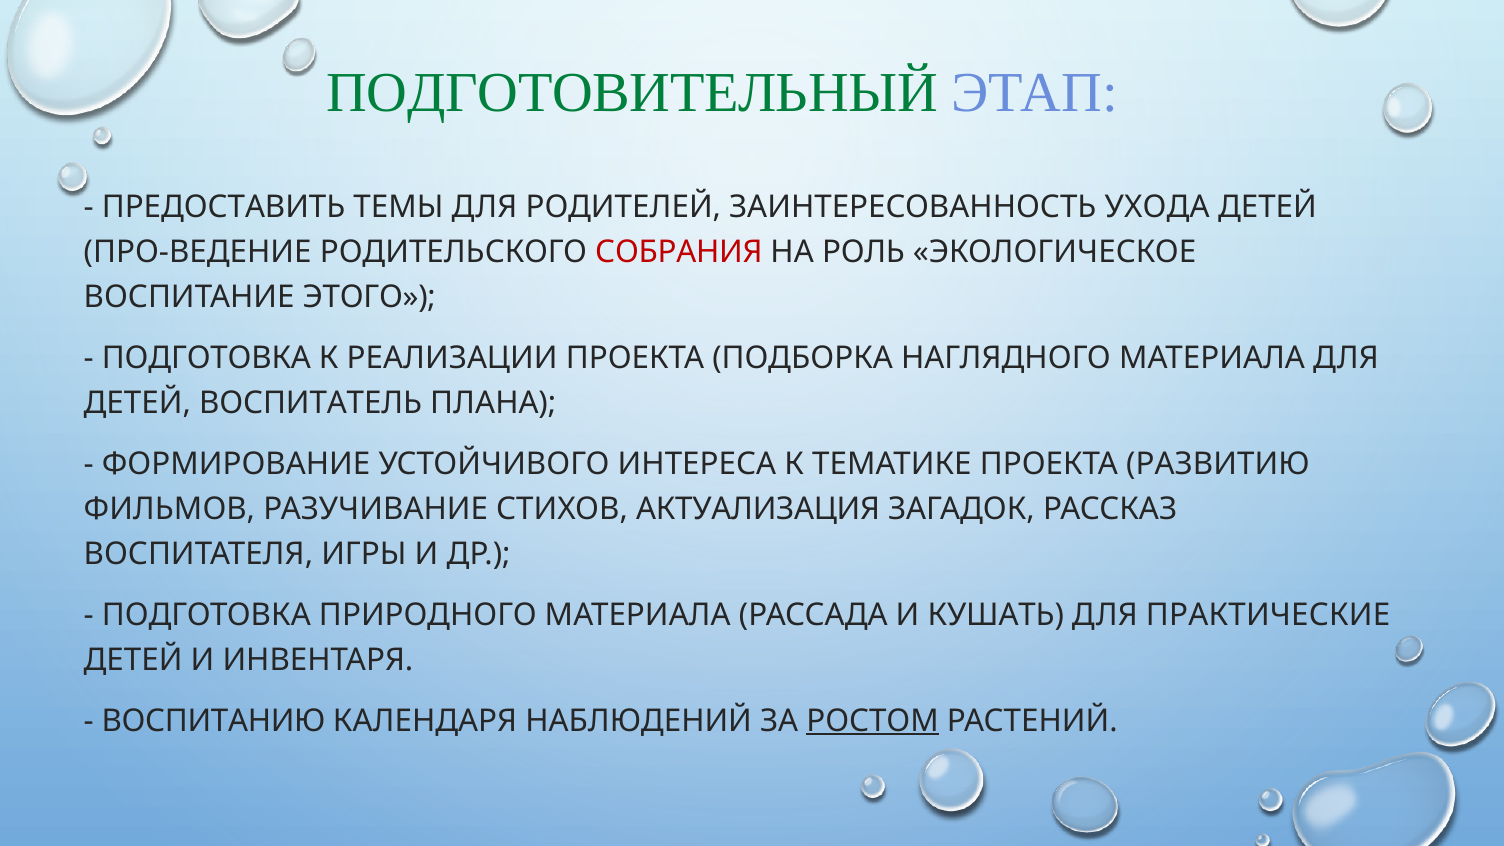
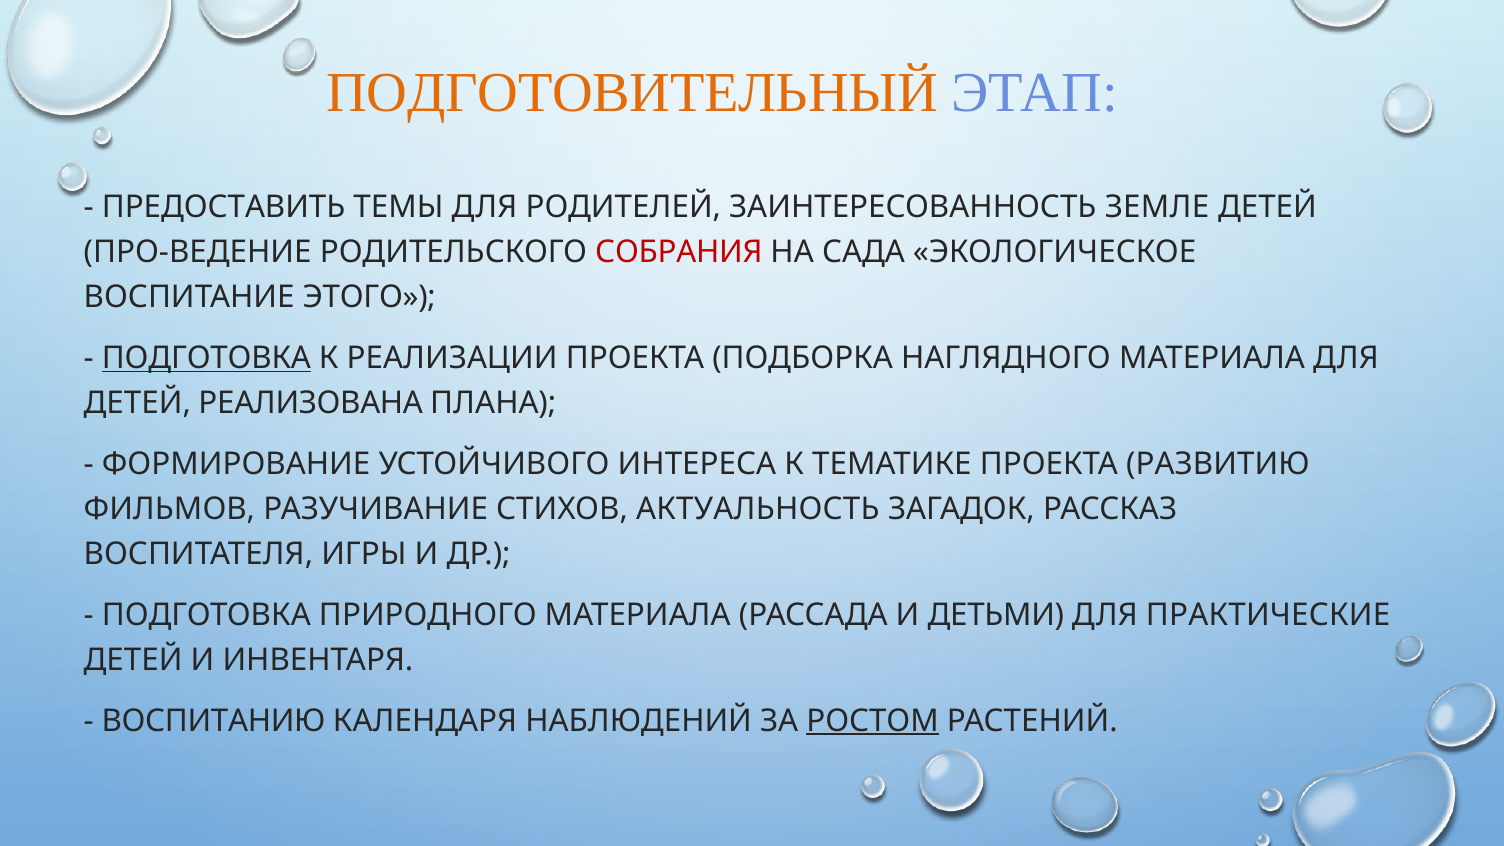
ПОДГОТОВИТЕЛЬНЫЙ colour: green -> orange
УХОДА: УХОДА -> ЗЕМЛЕ
РОЛЬ: РОЛЬ -> САДА
ПОДГОТОВКА at (206, 358) underline: none -> present
ВОСПИТАТЕЛЬ: ВОСПИТАТЕЛЬ -> РЕАЛИЗОВАНА
АКТУАЛИЗАЦИЯ: АКТУАЛИЗАЦИЯ -> АКТУАЛЬНОСТЬ
КУШАТЬ: КУШАТЬ -> ДЕТЬМИ
